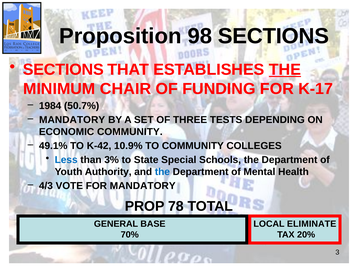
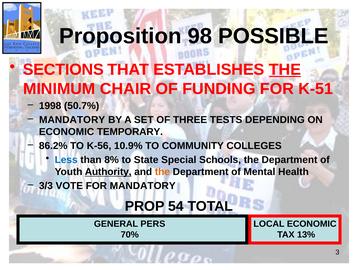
98 SECTIONS: SECTIONS -> POSSIBLE
K-17: K-17 -> K-51
1984: 1984 -> 1998
ECONOMIC COMMUNITY: COMMUNITY -> TEMPORARY
49.1%: 49.1% -> 86.2%
K-42: K-42 -> K-56
3%: 3% -> 8%
Authority underline: none -> present
the at (162, 172) colour: blue -> orange
4/3: 4/3 -> 3/3
78: 78 -> 54
BASE: BASE -> PERS
LOCAL ELIMINATE: ELIMINATE -> ECONOMIC
20%: 20% -> 13%
